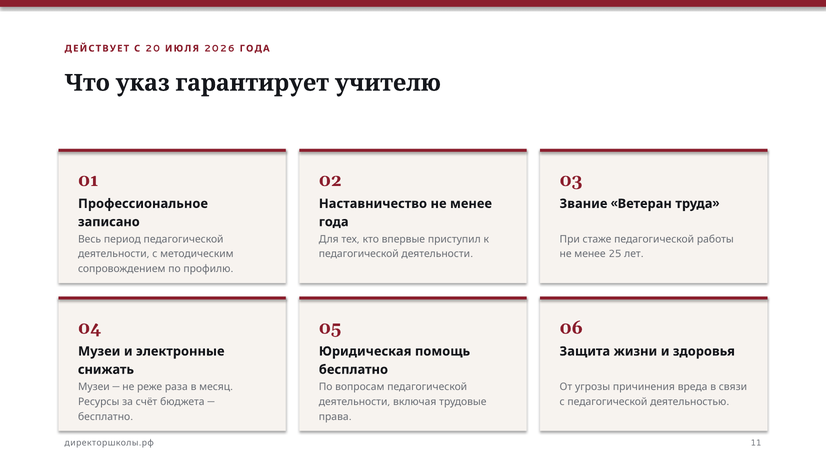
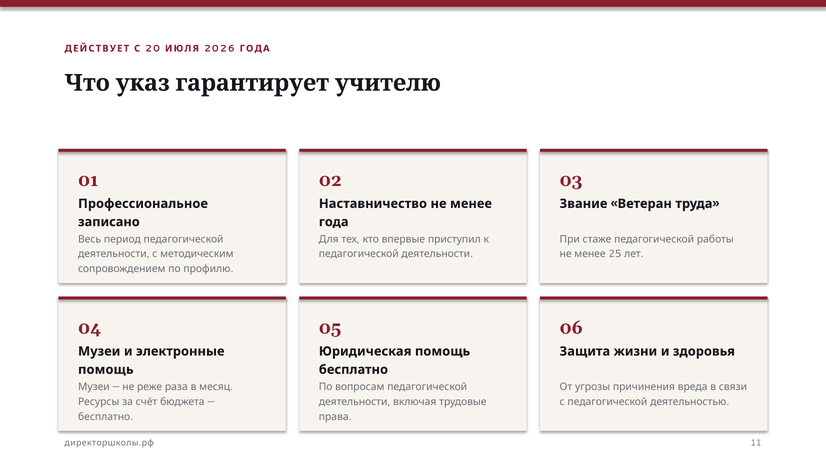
снижать at (106, 369): снижать -> помощь
